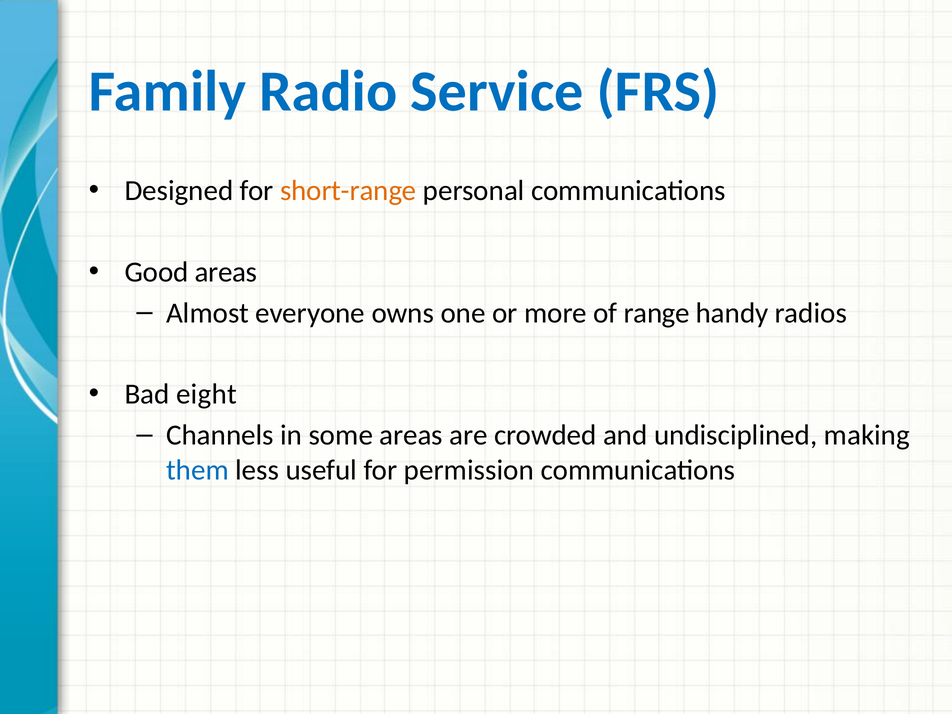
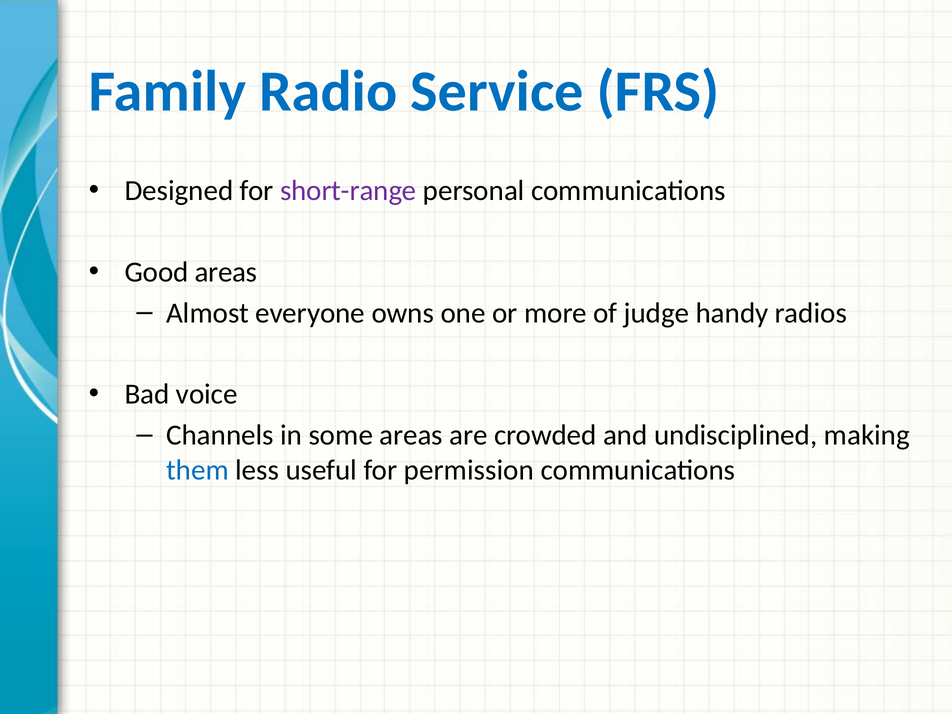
short-range colour: orange -> purple
range: range -> judge
eight: eight -> voice
